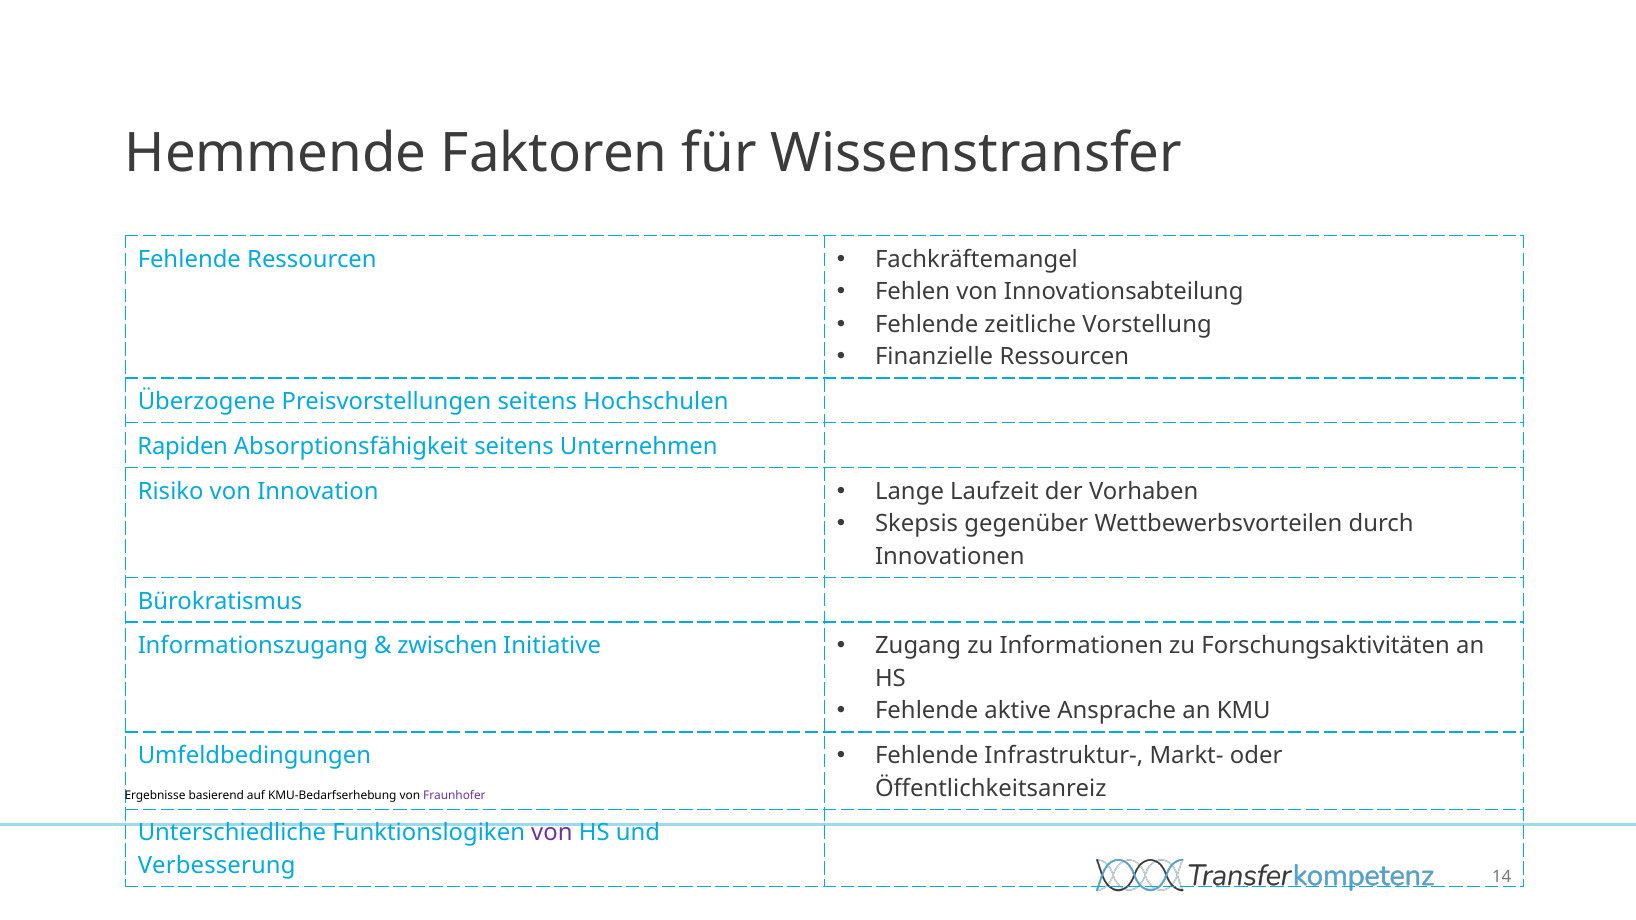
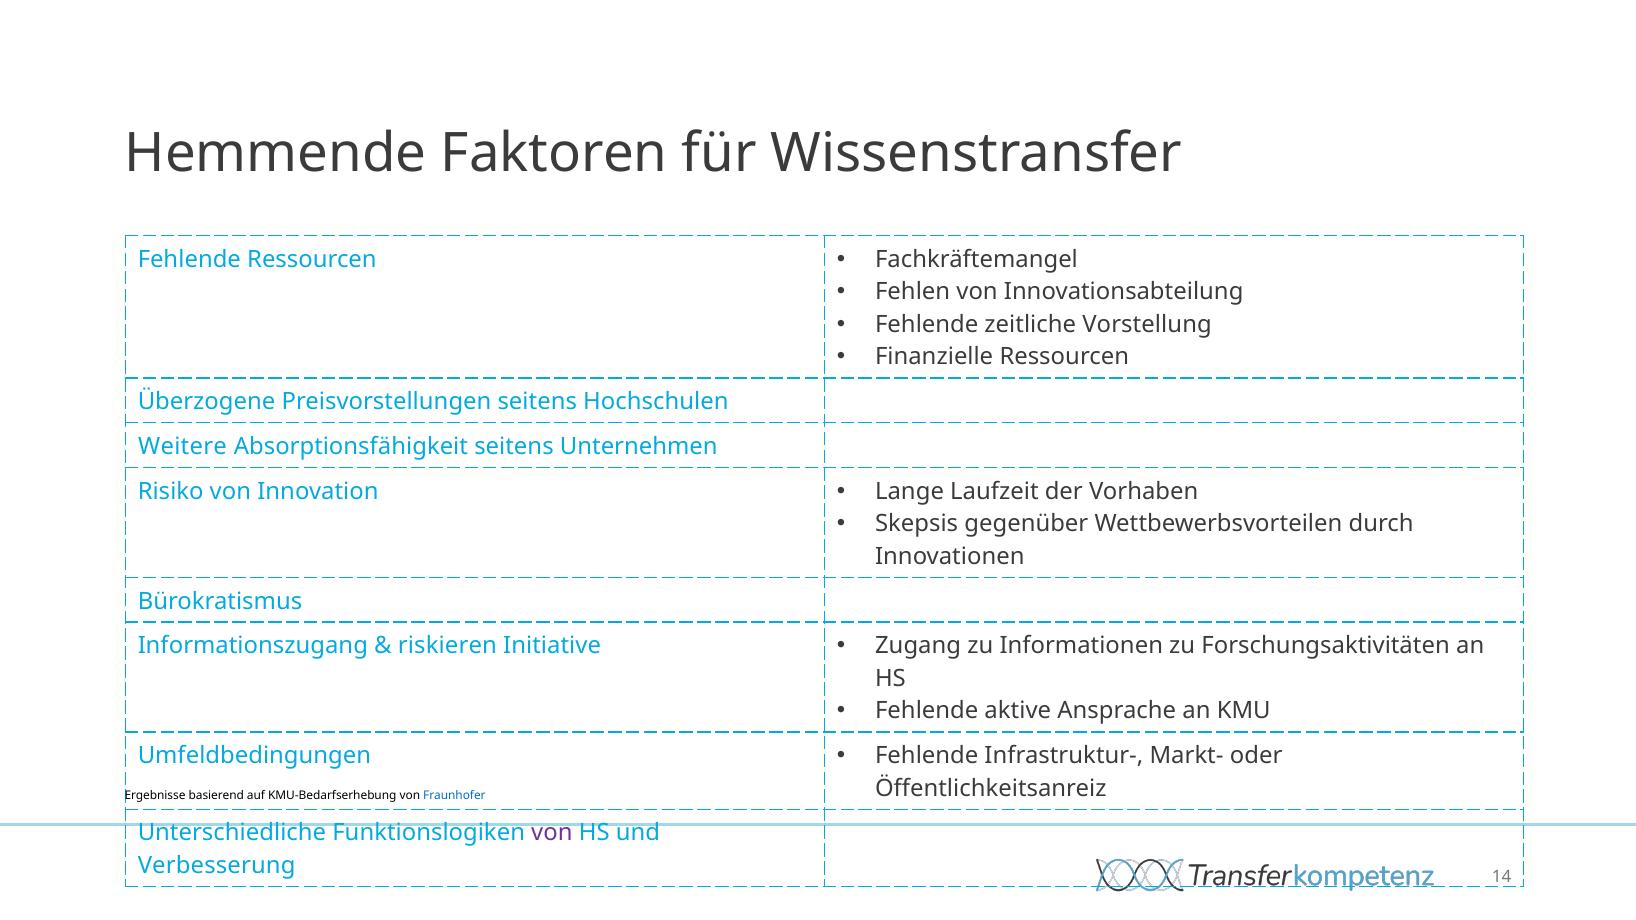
Rapiden: Rapiden -> Weitere
zwischen: zwischen -> riskieren
Fraunhofer colour: purple -> blue
